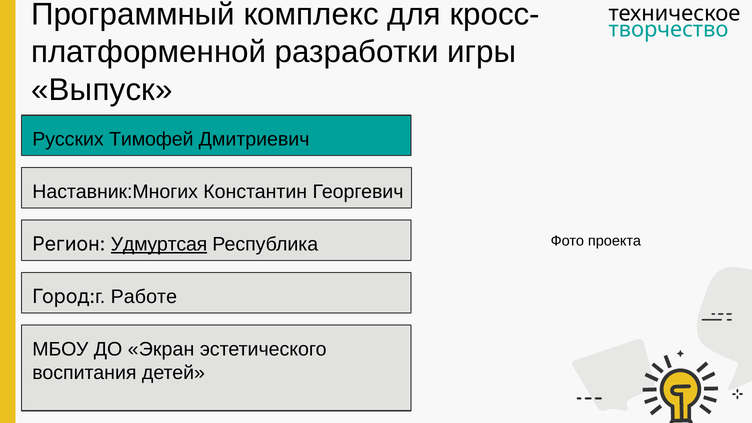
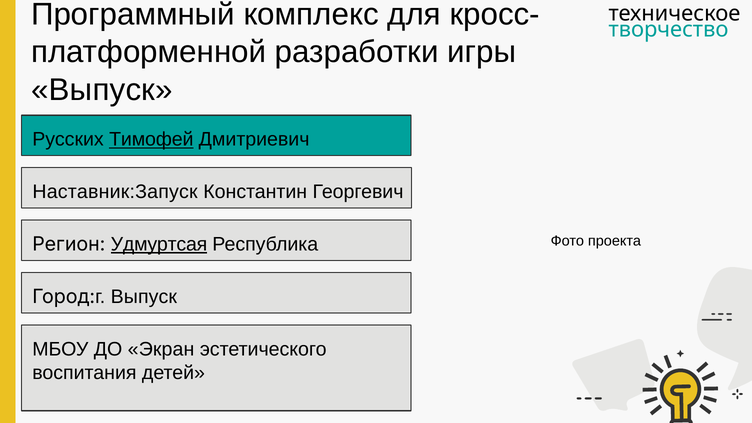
Тимофей underline: none -> present
Наставник:Многих: Наставник:Многих -> Наставник:Запуск
Работе at (144, 297): Работе -> Выпуск
